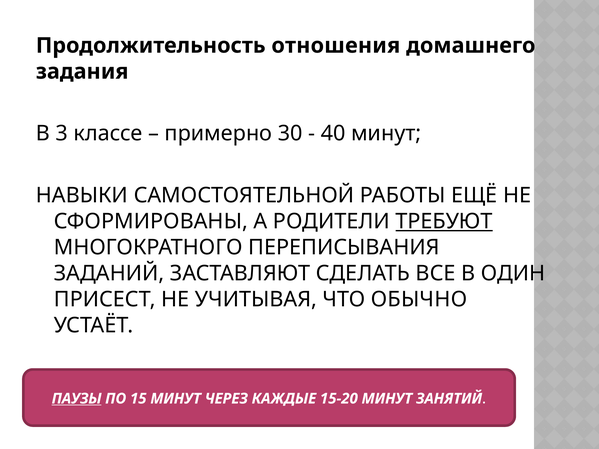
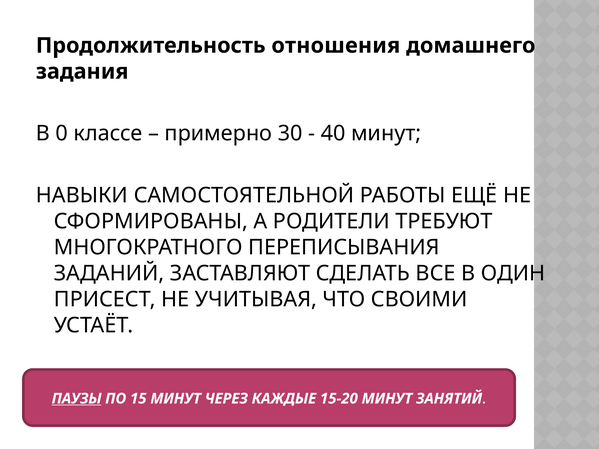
3: 3 -> 0
ТРЕБУЮТ underline: present -> none
ОБЫЧНО: ОБЫЧНО -> СВОИМИ
